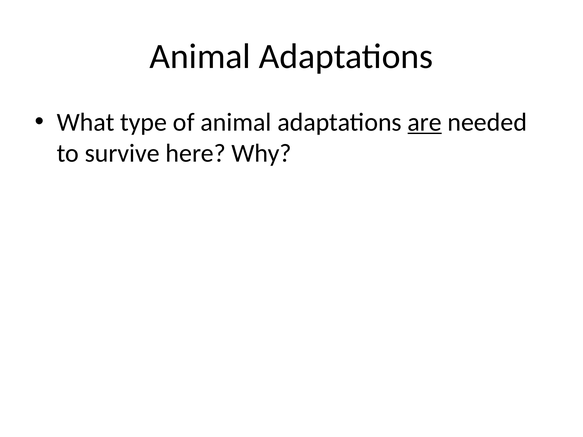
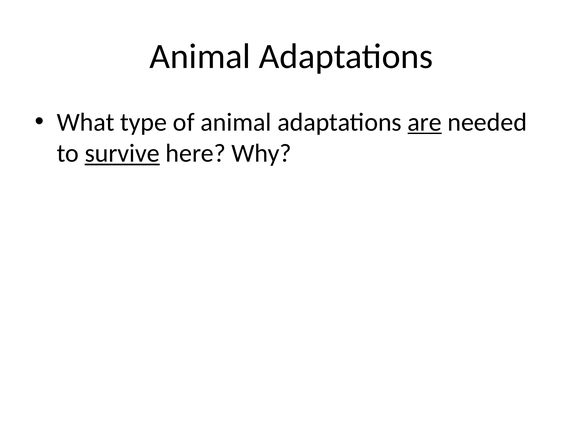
survive underline: none -> present
